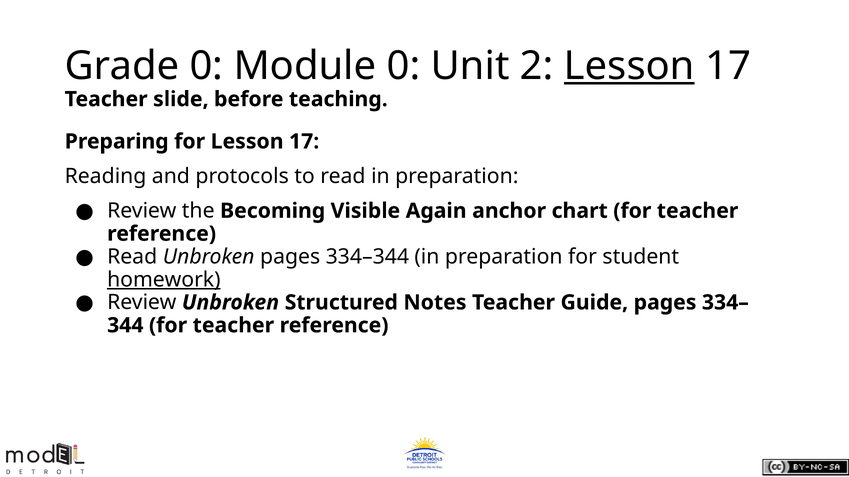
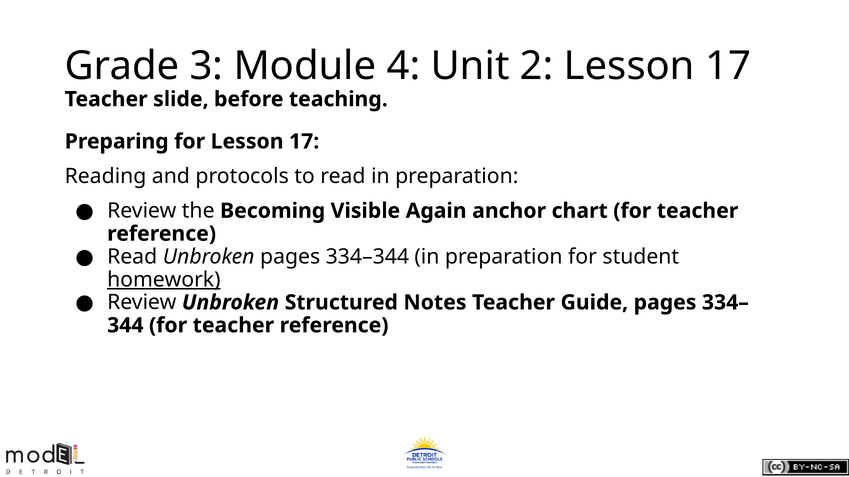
Grade 0: 0 -> 3
Module 0: 0 -> 4
Lesson at (629, 66) underline: present -> none
